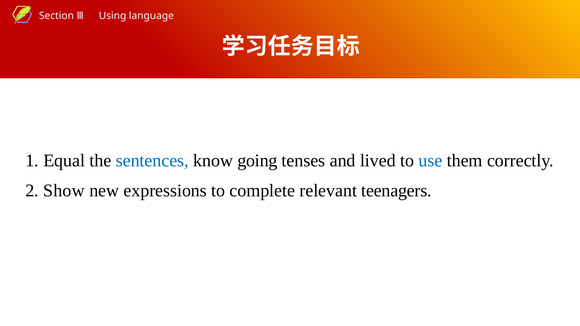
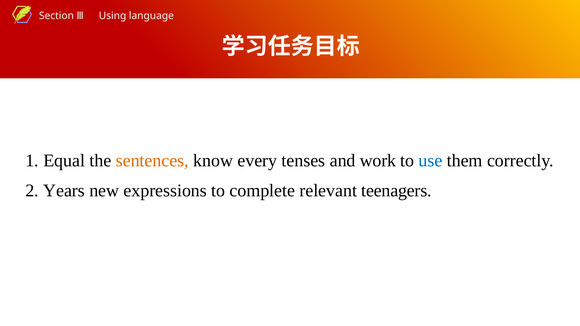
sentences colour: blue -> orange
going: going -> every
lived: lived -> work
Show: Show -> Years
